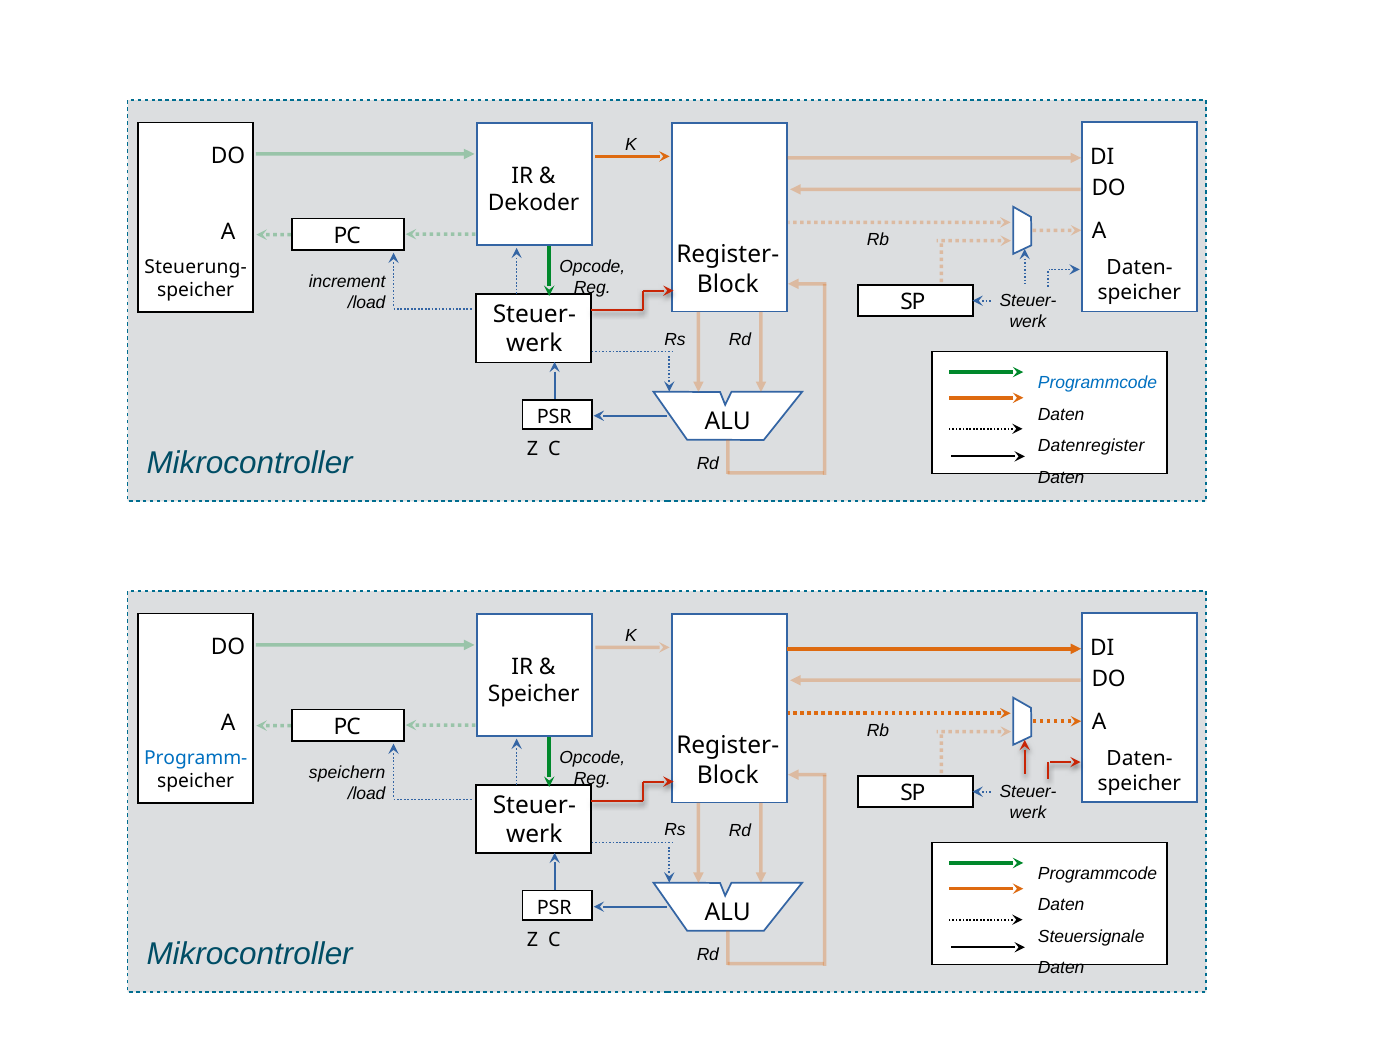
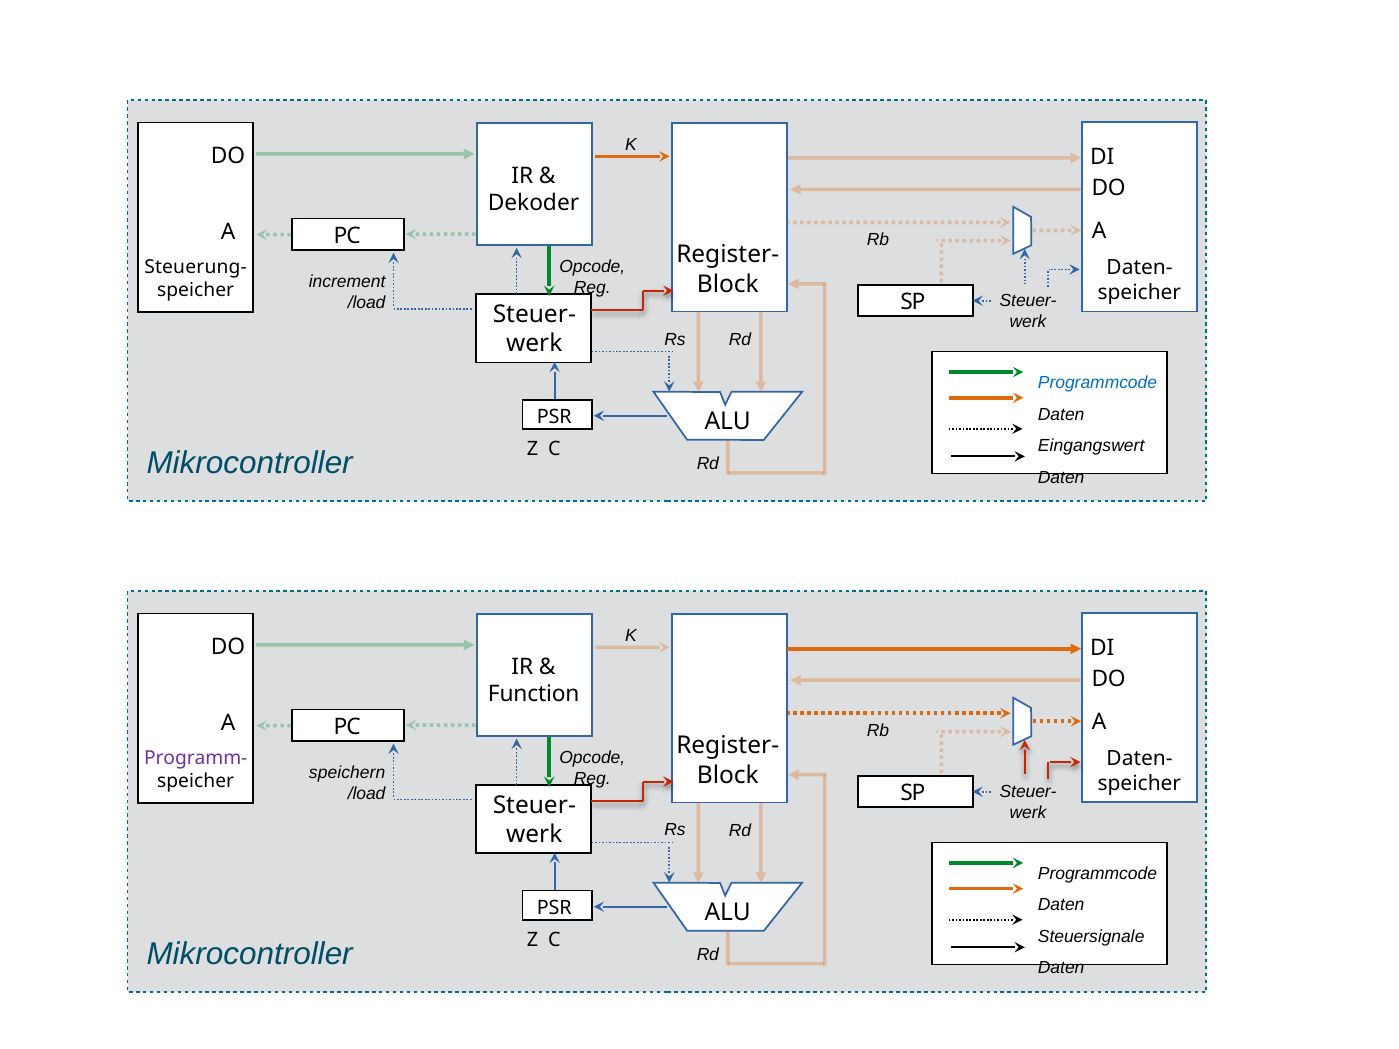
Datenregister: Datenregister -> Eingangswert
Speicher at (534, 694): Speicher -> Function
Programm- colour: blue -> purple
